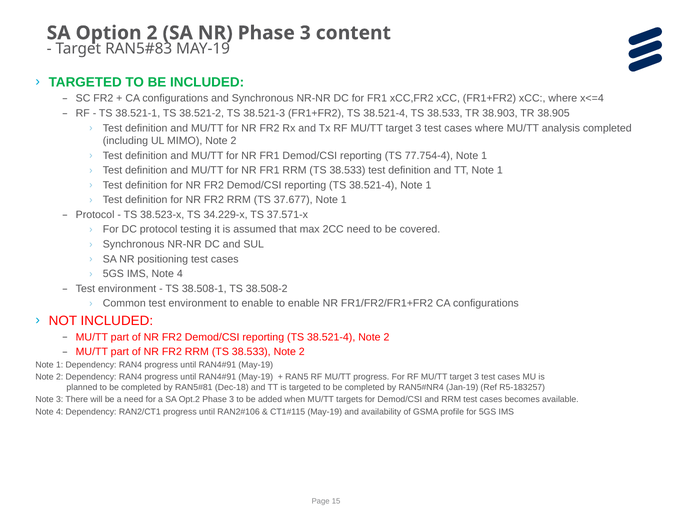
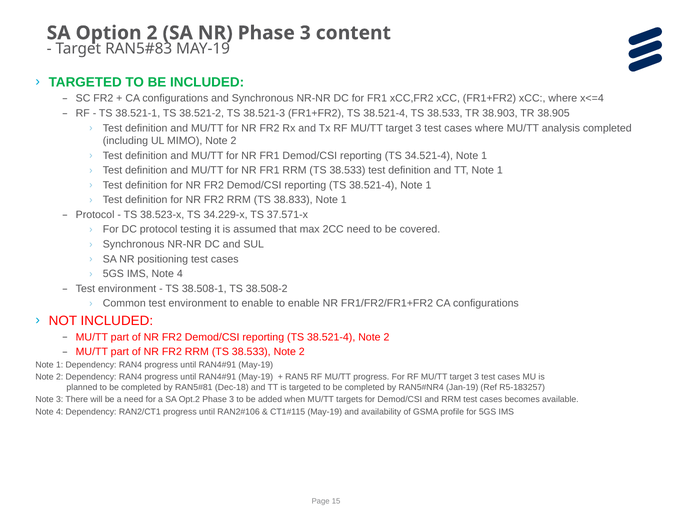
77.754-4: 77.754-4 -> 34.521-4
37.677: 37.677 -> 38.833
